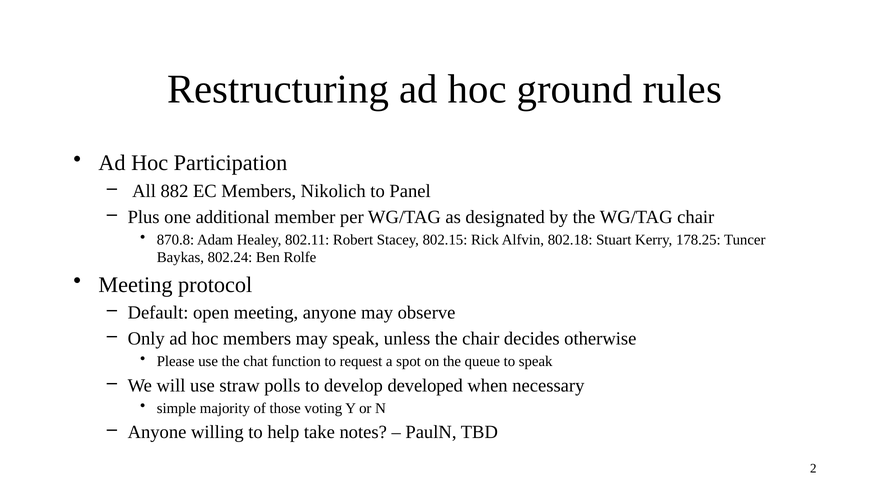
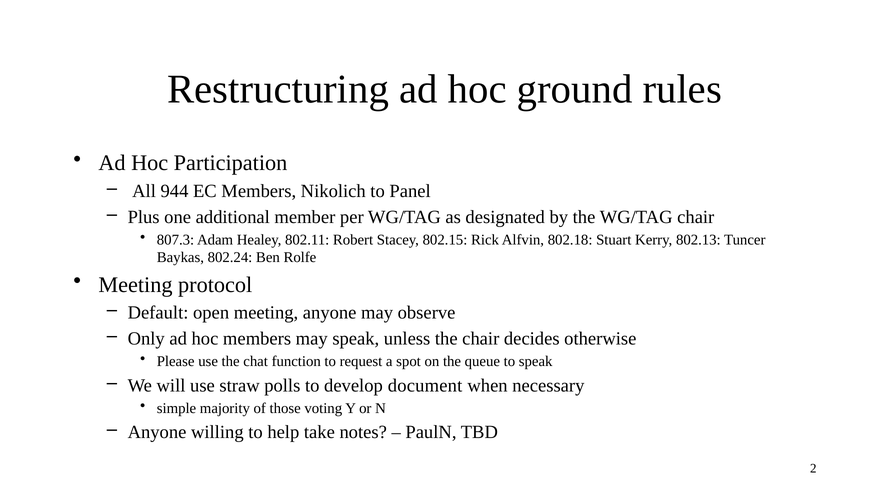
882: 882 -> 944
870.8: 870.8 -> 807.3
178.25: 178.25 -> 802.13
developed: developed -> document
